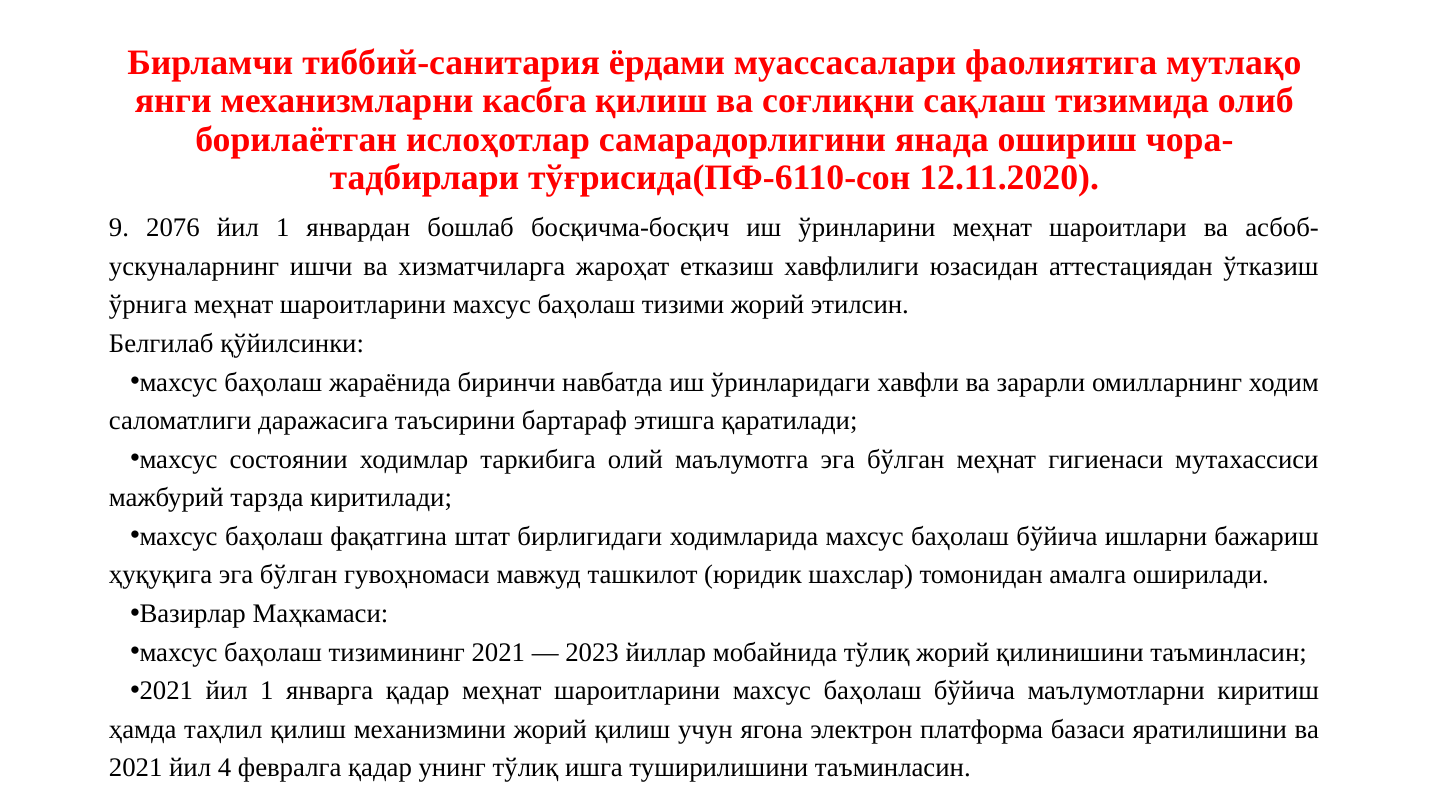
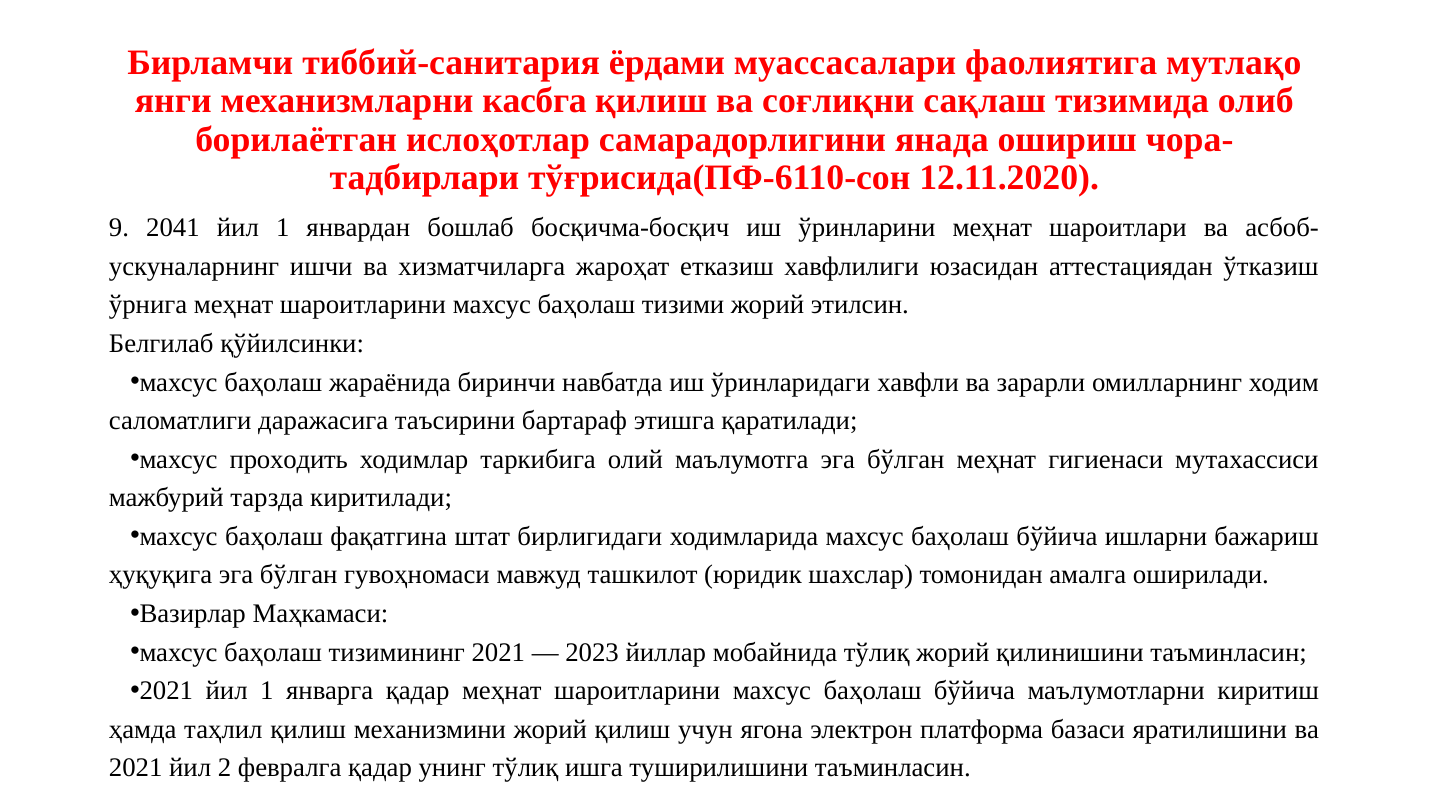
2076: 2076 -> 2041
состоянии: состоянии -> проходить
4: 4 -> 2
